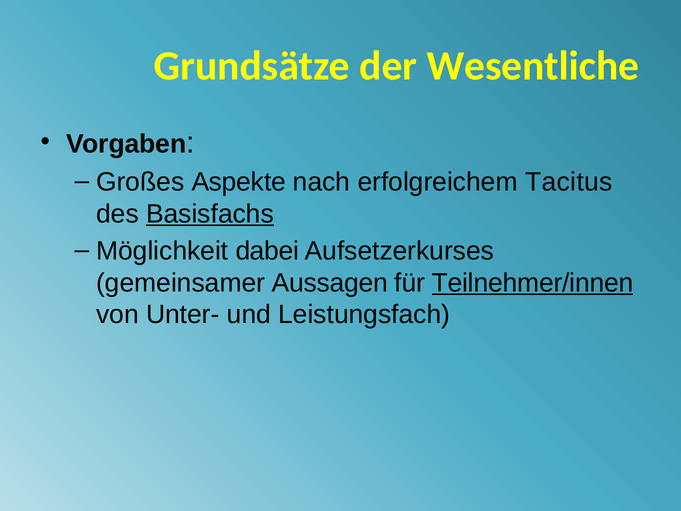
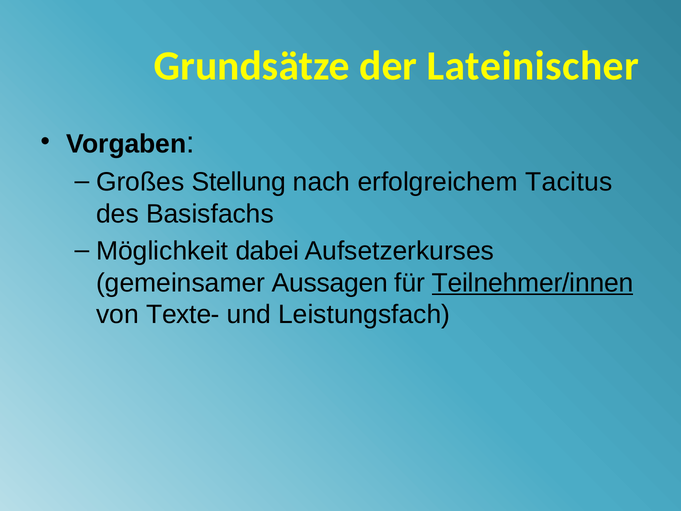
Wesentliche: Wesentliche -> Lateinischer
Aspekte: Aspekte -> Stellung
Basisfachs underline: present -> none
Unter-: Unter- -> Texte-
